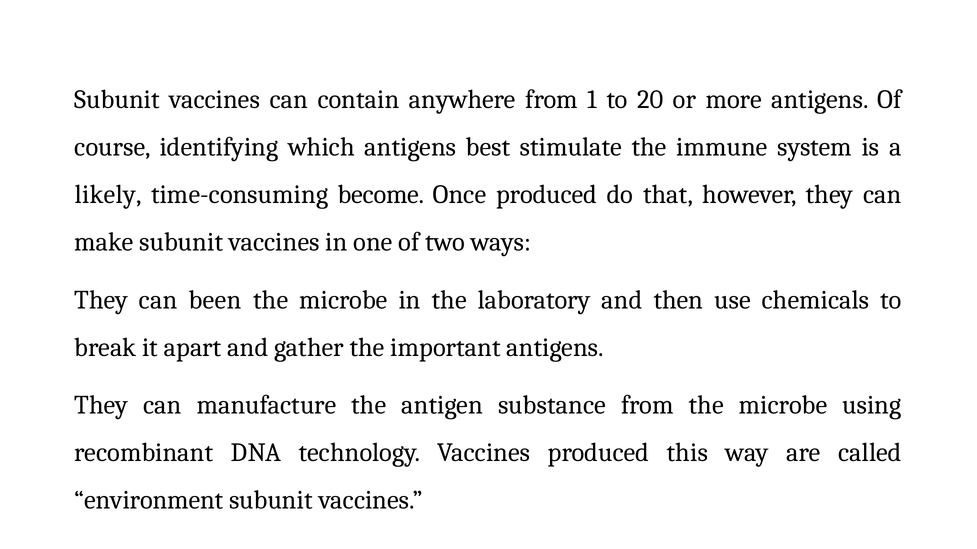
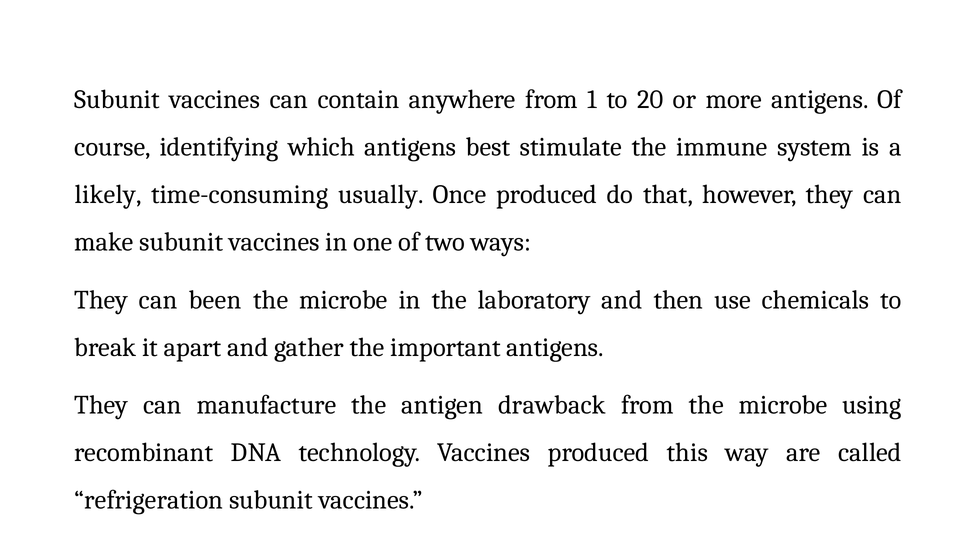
become: become -> usually
substance: substance -> drawback
environment: environment -> refrigeration
